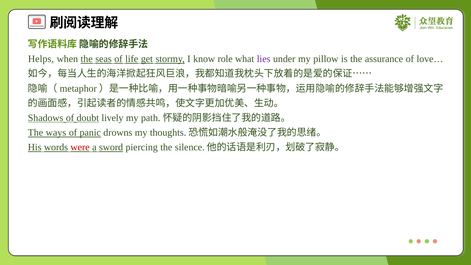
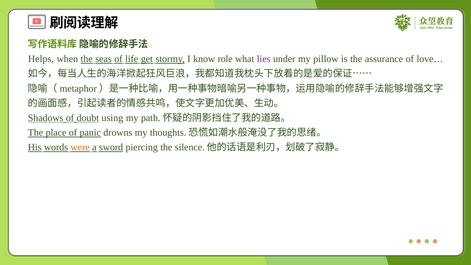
lively: lively -> using
ways: ways -> place
were colour: red -> orange
